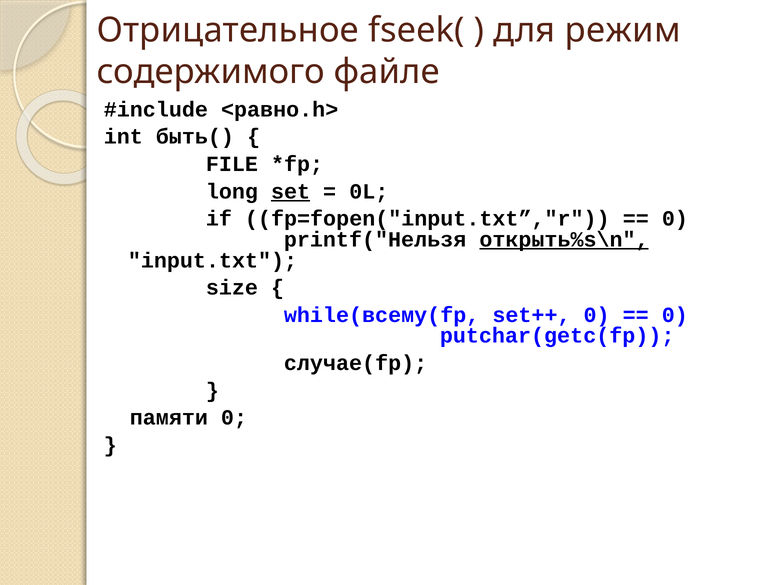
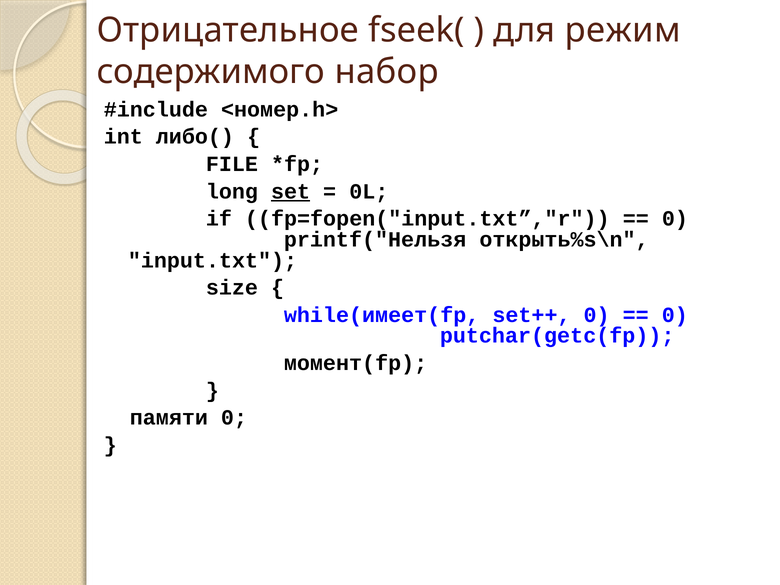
файле: файле -> набор
<равно.h>: <равно.h> -> <номер.h>
быть(: быть( -> либо(
открыть%s\n underline: present -> none
while(всему(fp: while(всему(fp -> while(имеет(fp
случае(fp: случае(fp -> момент(fp
